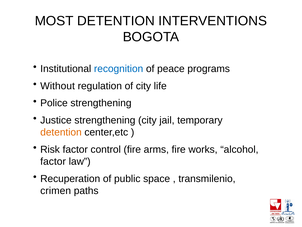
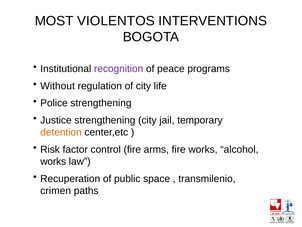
MOST DETENTION: DETENTION -> VIOLENTOS
recognition colour: blue -> purple
factor at (53, 161): factor -> works
